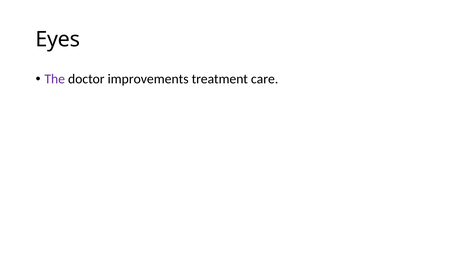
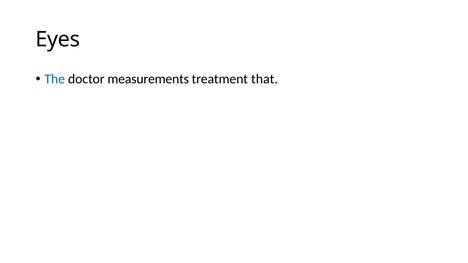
The colour: purple -> blue
improvements: improvements -> measurements
care: care -> that
